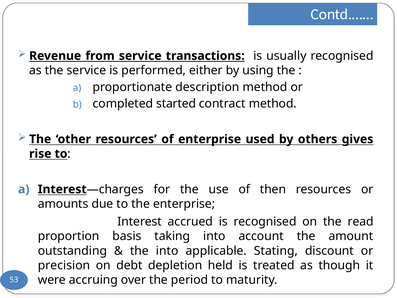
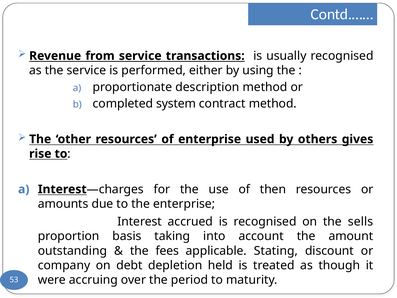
started: started -> system
read: read -> sells
the into: into -> fees
precision: precision -> company
